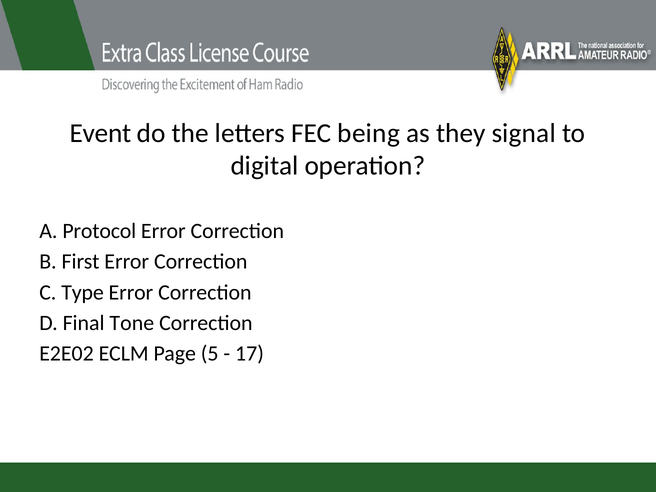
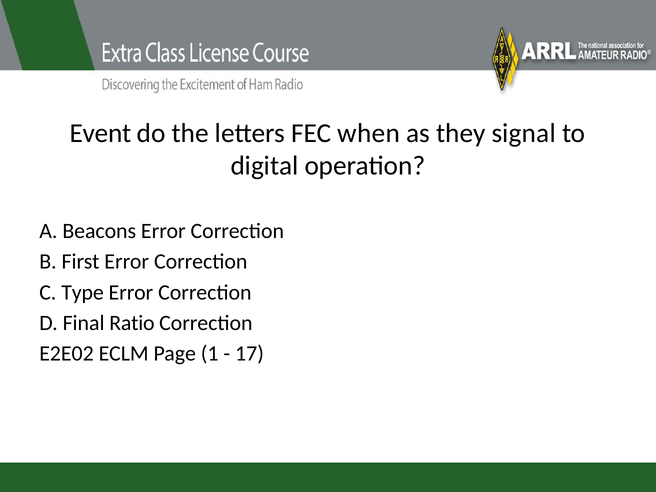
being: being -> when
Protocol: Protocol -> Beacons
Tone: Tone -> Ratio
5: 5 -> 1
